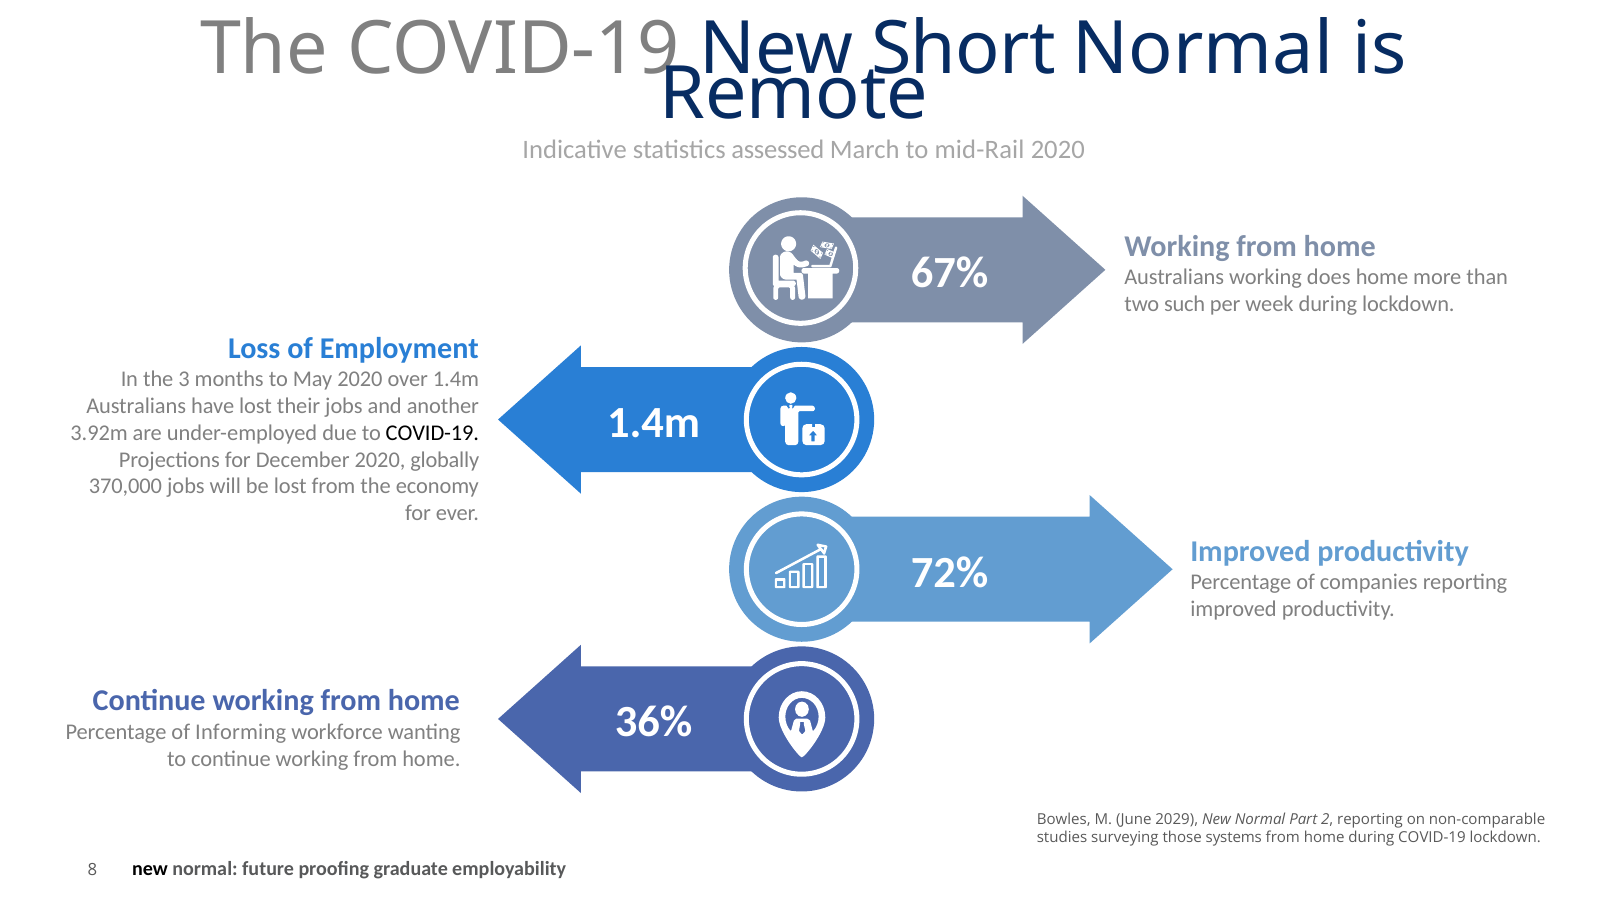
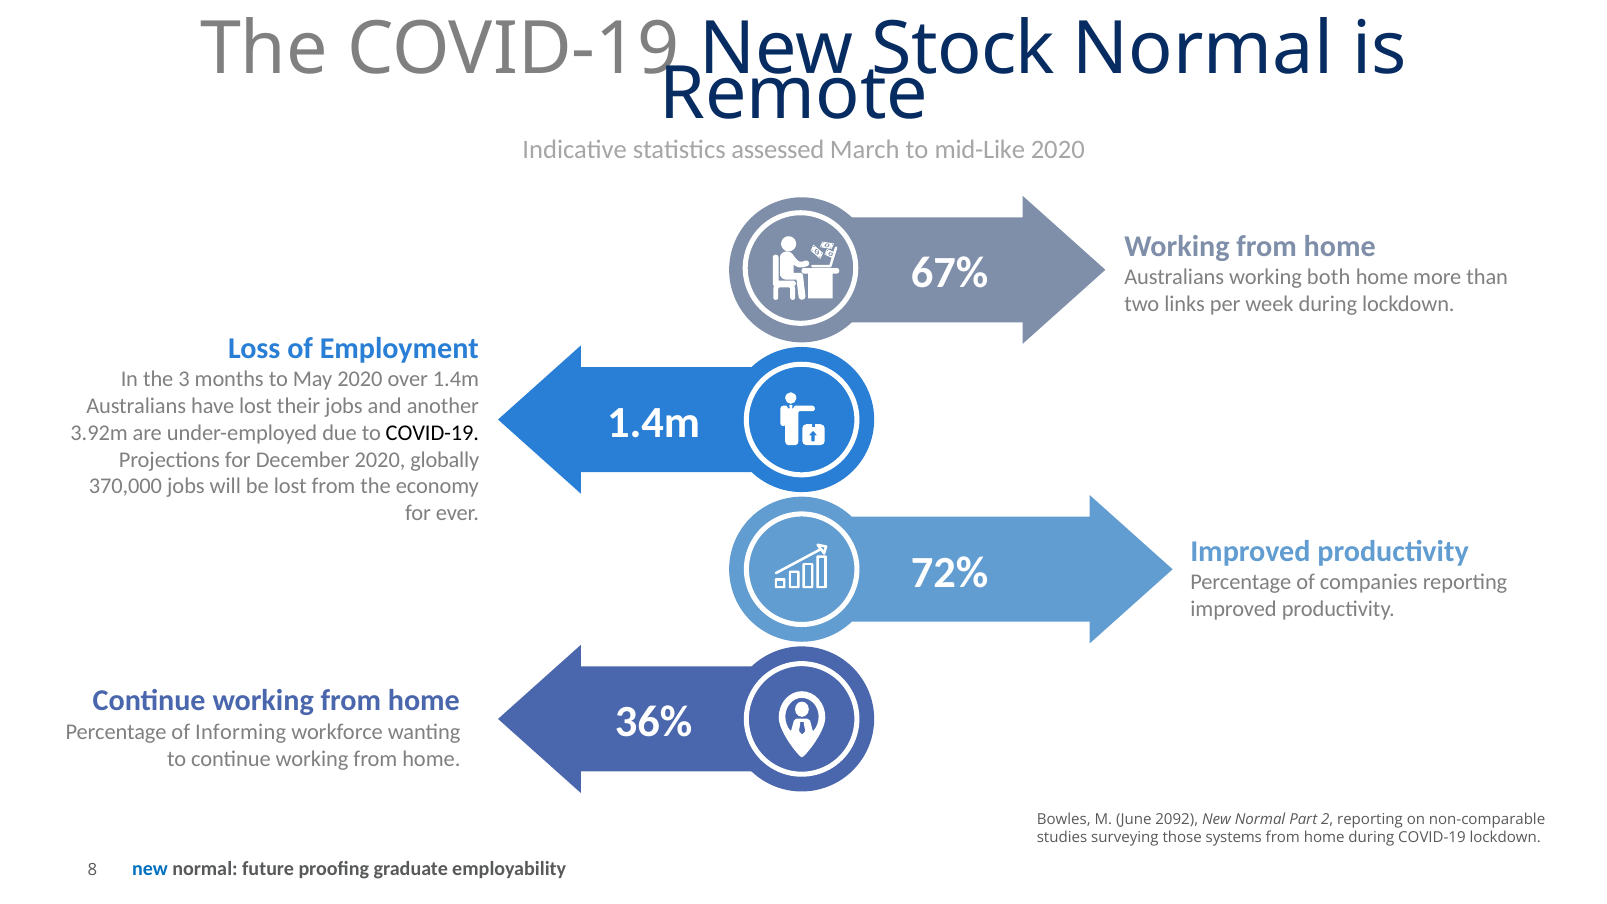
Short: Short -> Stock
mid-Rail: mid-Rail -> mid-Like
does: does -> both
such: such -> links
2029: 2029 -> 2092
new at (150, 869) colour: black -> blue
